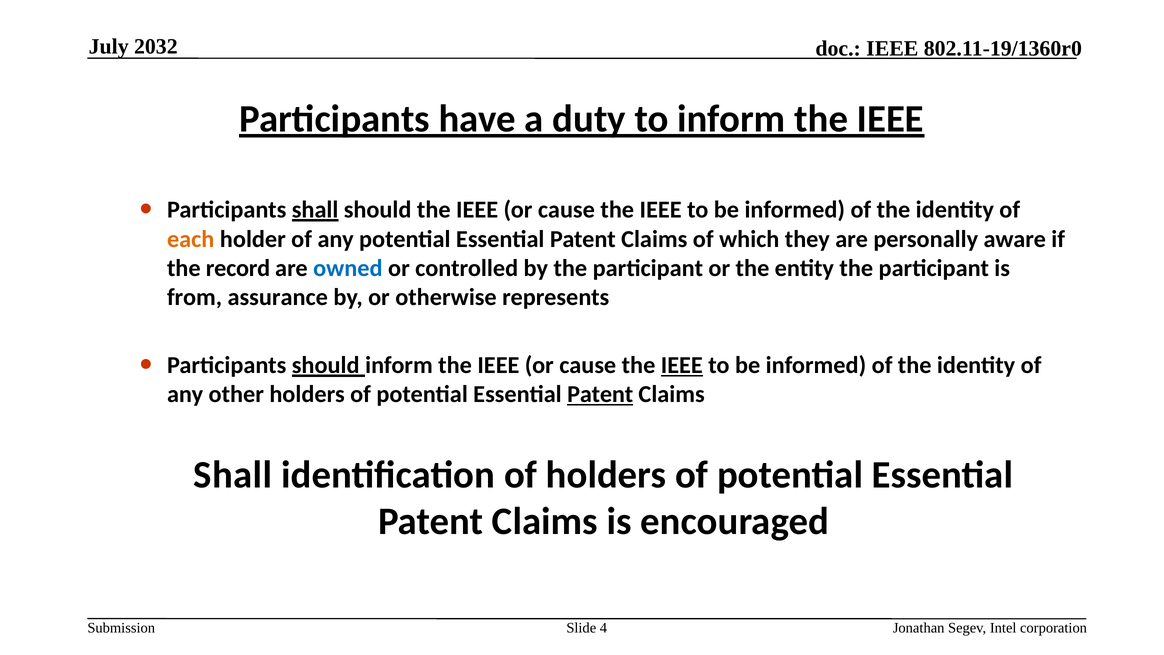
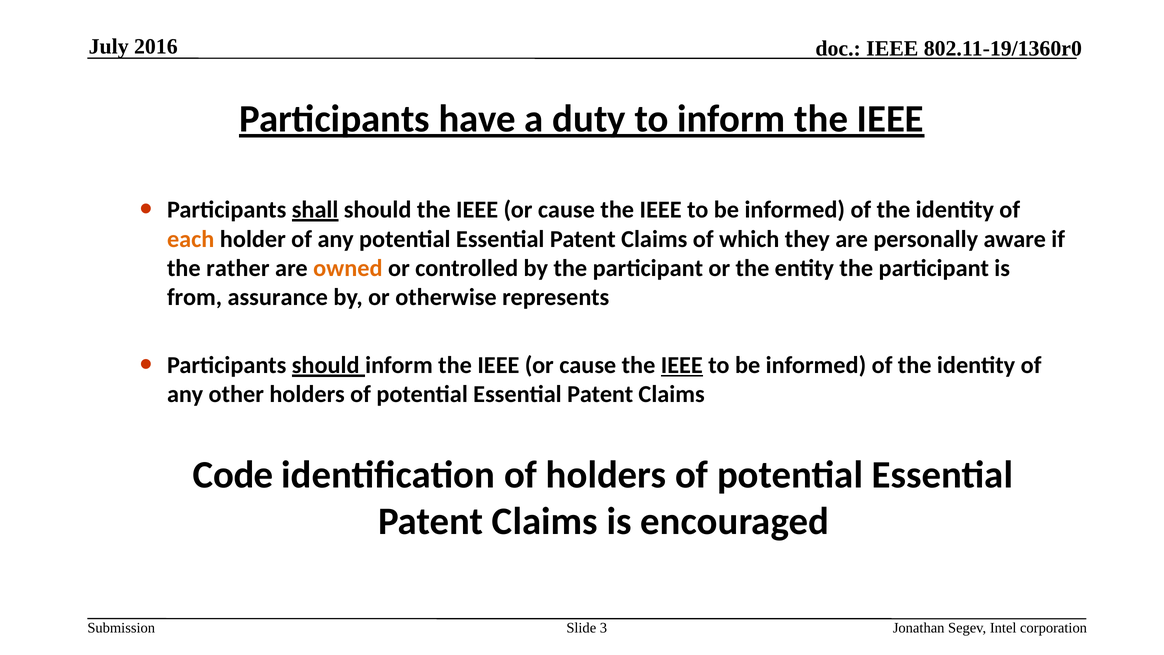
2032: 2032 -> 2016
record: record -> rather
owned colour: blue -> orange
Patent at (600, 394) underline: present -> none
Shall at (233, 475): Shall -> Code
4: 4 -> 3
